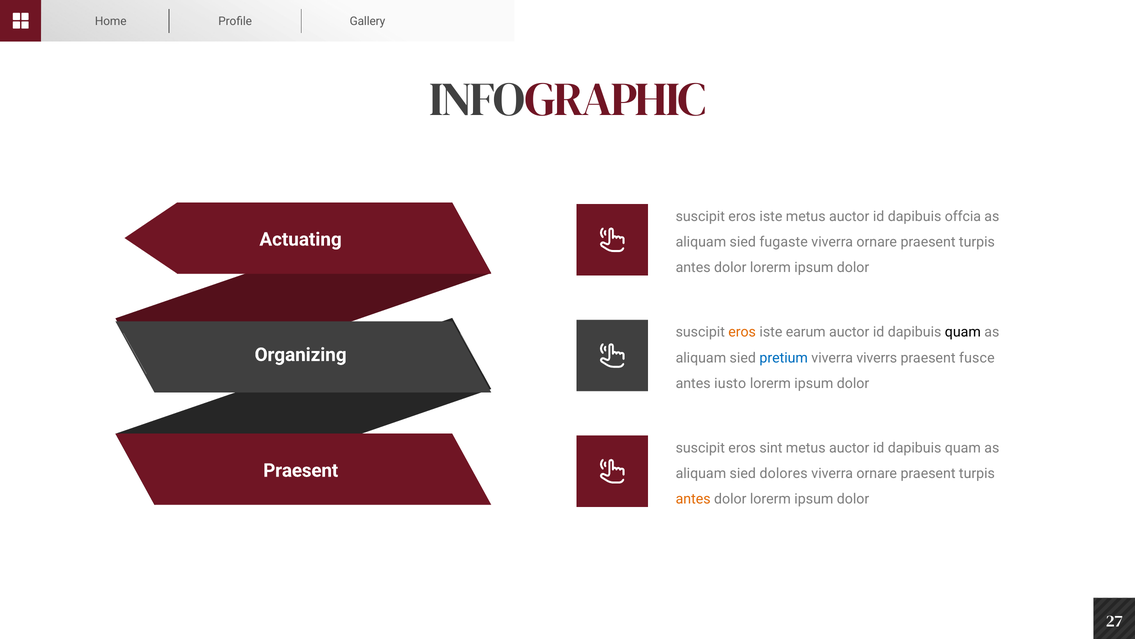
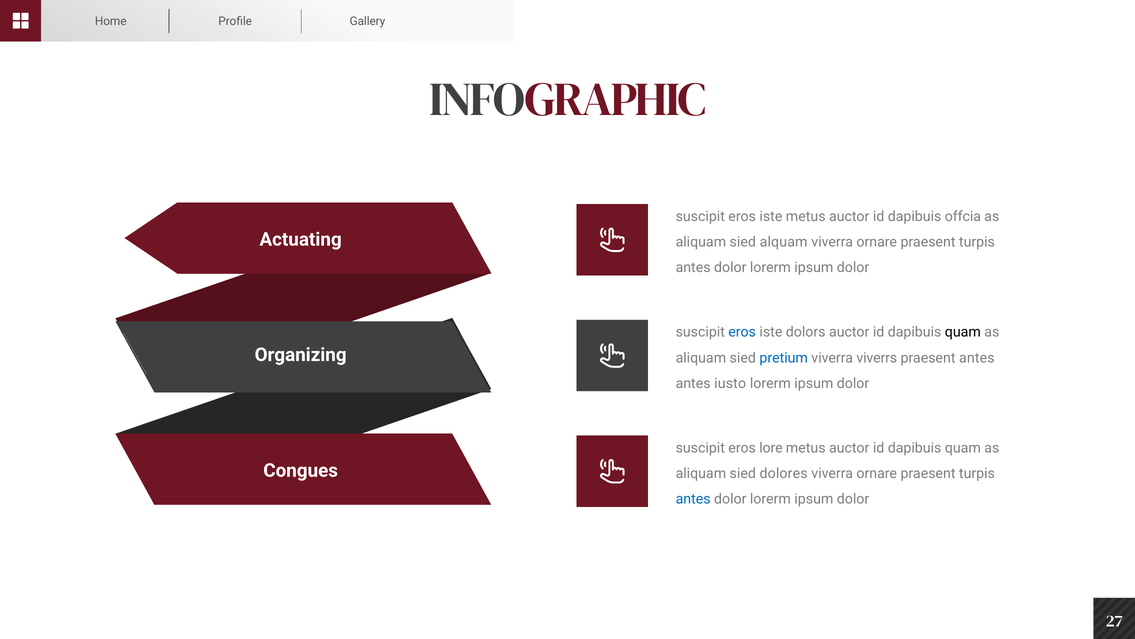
fugaste: fugaste -> alquam
eros at (742, 332) colour: orange -> blue
earum: earum -> dolors
praesent fusce: fusce -> antes
sint: sint -> lore
Praesent at (301, 470): Praesent -> Congues
antes at (693, 499) colour: orange -> blue
